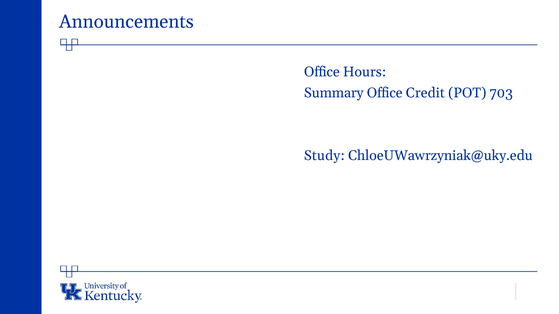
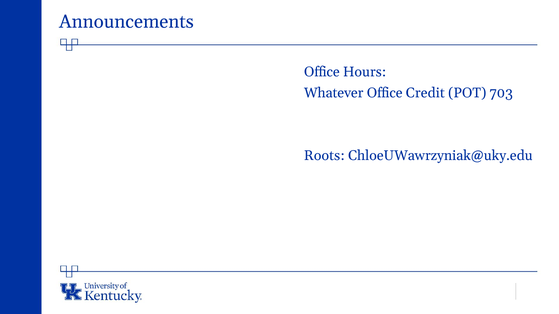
Summary: Summary -> Whatever
Study: Study -> Roots
